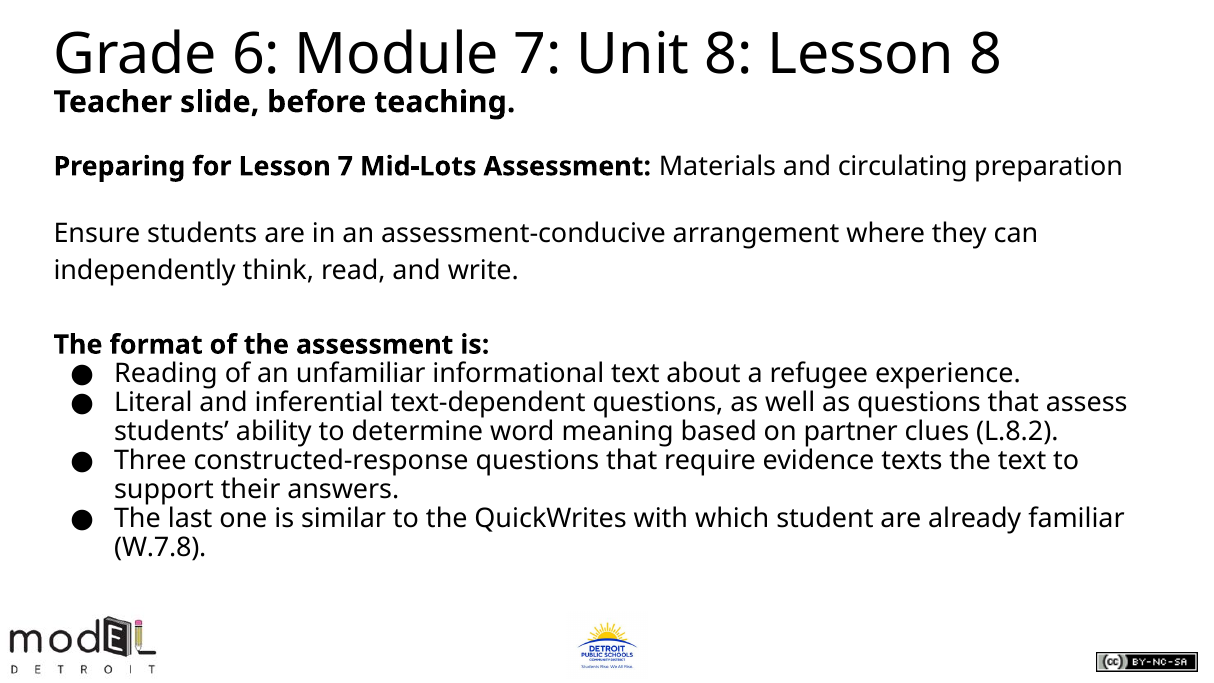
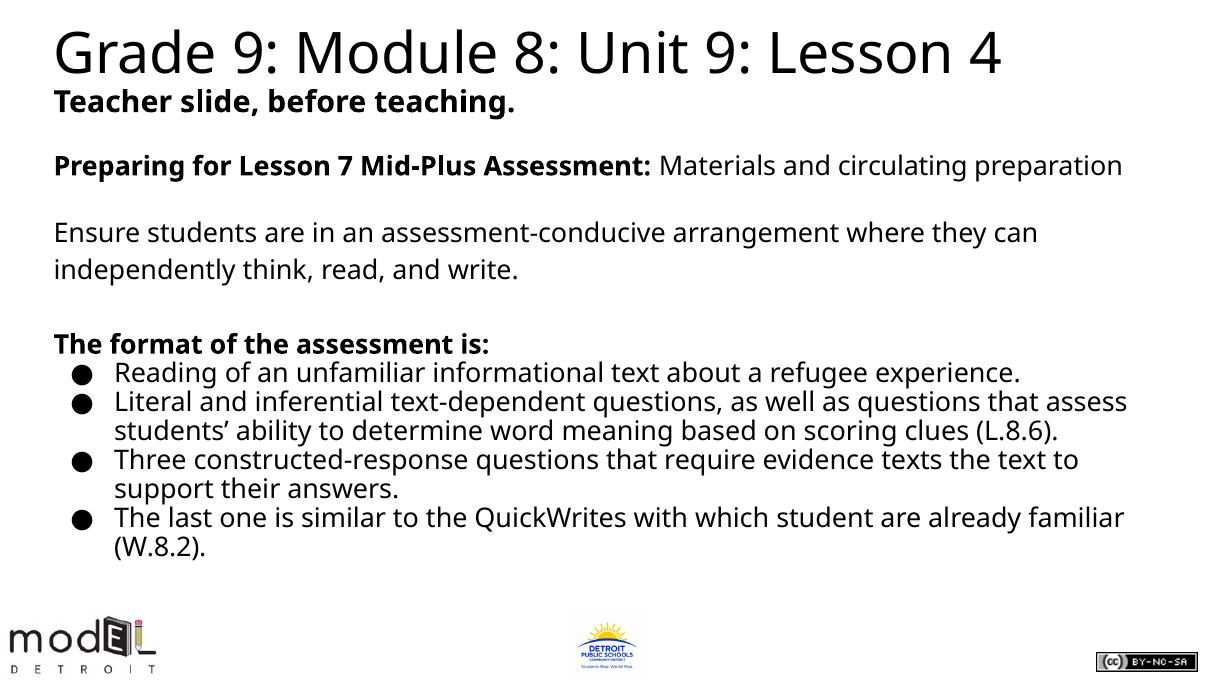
Grade 6: 6 -> 9
Module 7: 7 -> 8
Unit 8: 8 -> 9
Lesson 8: 8 -> 4
Mid-Lots: Mid-Lots -> Mid-Plus
partner: partner -> scoring
L.8.2: L.8.2 -> L.8.6
W.7.8: W.7.8 -> W.8.2
